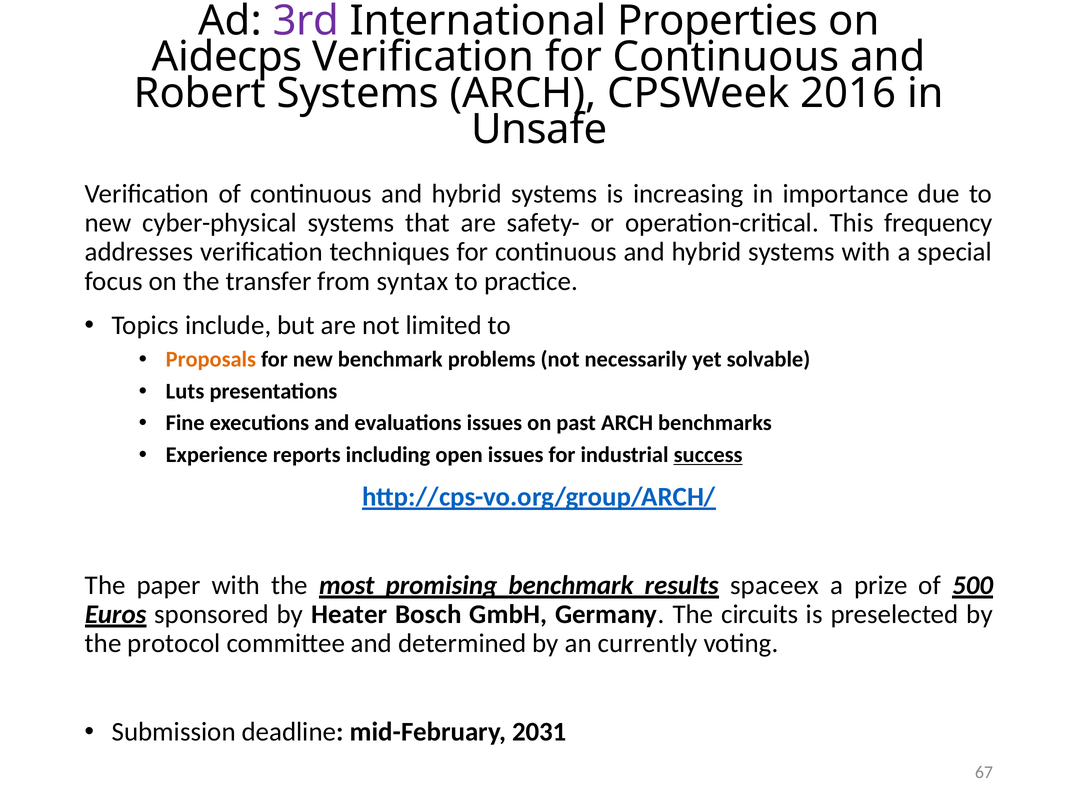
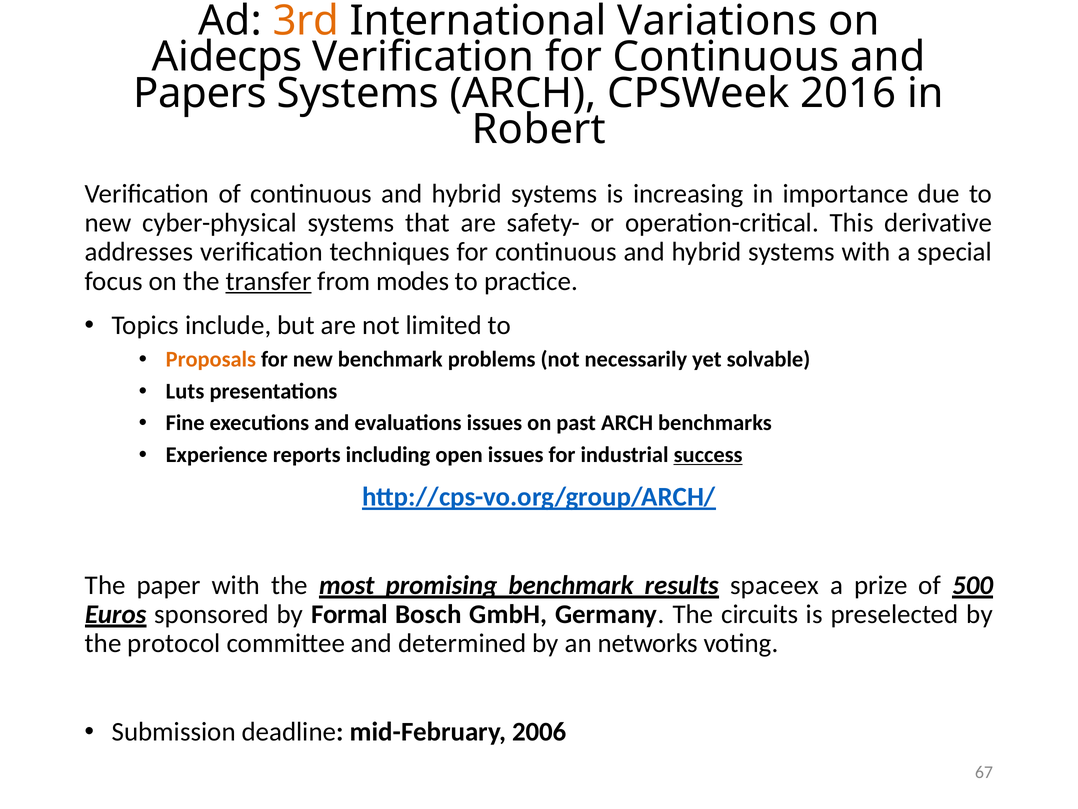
3rd colour: purple -> orange
Properties: Properties -> Variations
Robert: Robert -> Papers
Unsafe: Unsafe -> Robert
frequency: frequency -> derivative
transfer underline: none -> present
syntax: syntax -> modes
Heater: Heater -> Formal
currently: currently -> networks
2031: 2031 -> 2006
